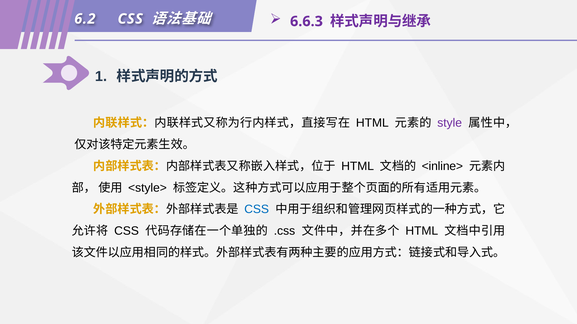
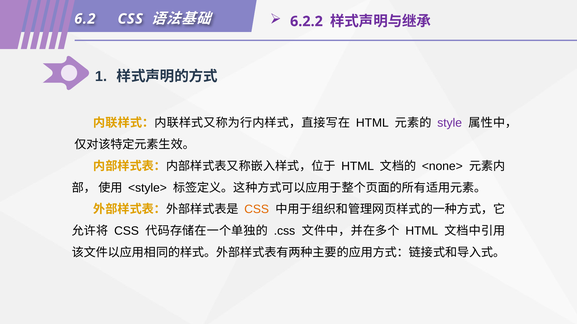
6.6.3: 6.6.3 -> 6.2.2
<inline>: <inline> -> <none>
CSS at (257, 210) colour: blue -> orange
